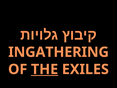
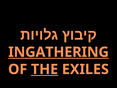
INGATHERING underline: none -> present
